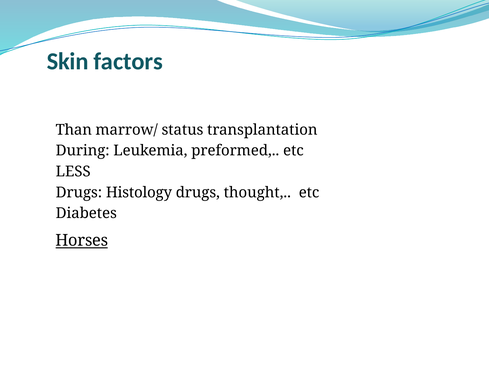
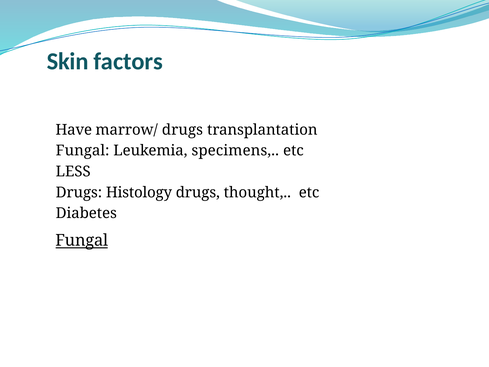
Than: Than -> Have
marrow/ status: status -> drugs
During at (83, 151): During -> Fungal
preformed: preformed -> specimens
Horses at (82, 240): Horses -> Fungal
